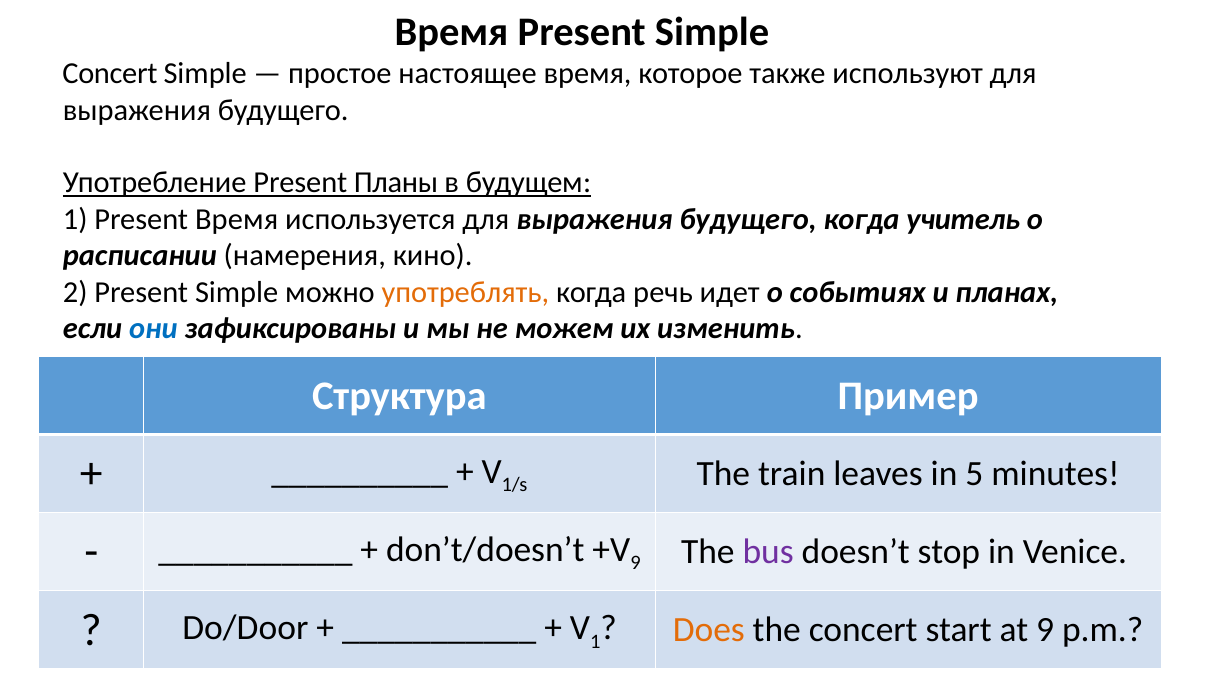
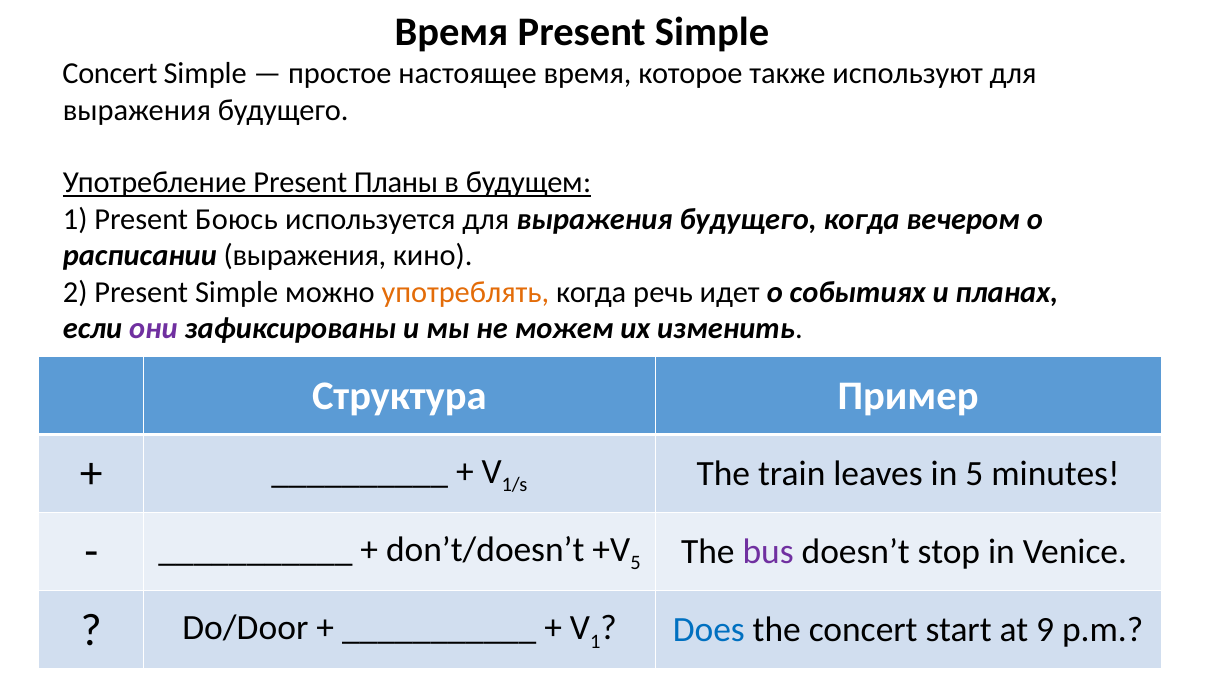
Present Время: Время -> Боюсь
учитель: учитель -> вечером
расписании намерения: намерения -> выражения
они colour: blue -> purple
9 at (636, 564): 9 -> 5
Does colour: orange -> blue
